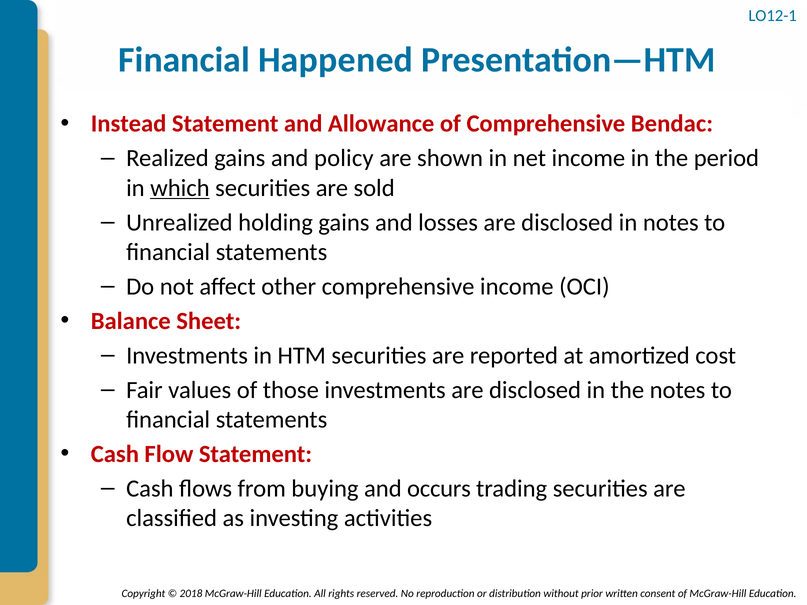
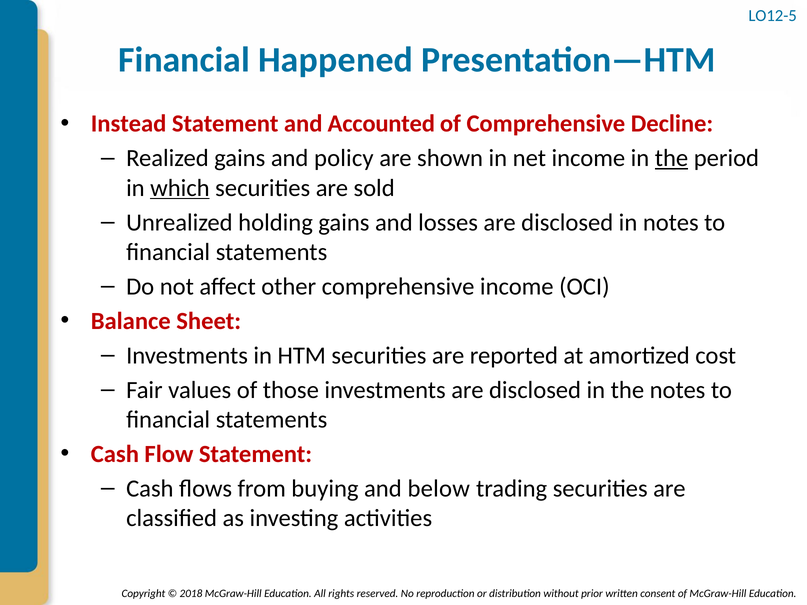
LO12-1: LO12-1 -> LO12-5
Allowance: Allowance -> Accounted
Bendac: Bendac -> Decline
the at (672, 158) underline: none -> present
occurs: occurs -> below
